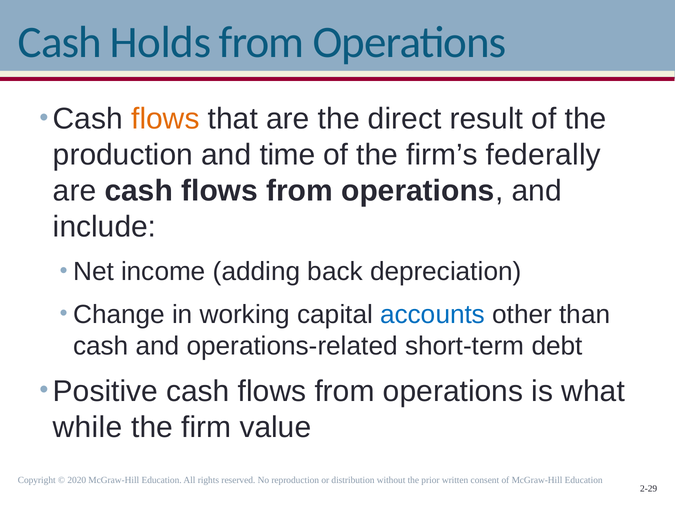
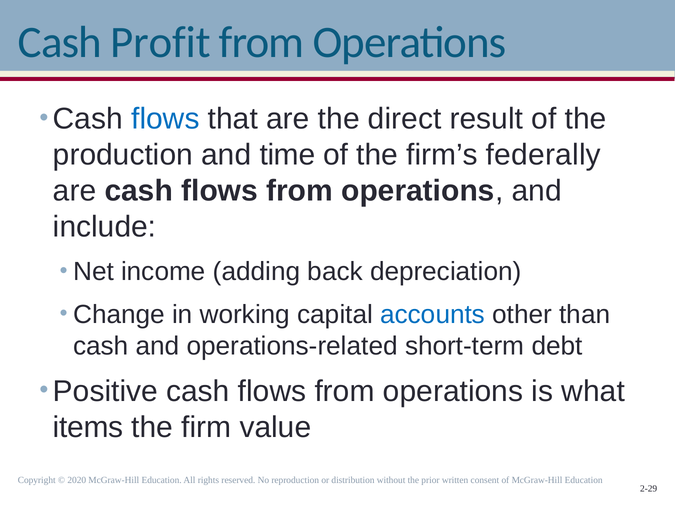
Holds: Holds -> Profit
flows at (165, 119) colour: orange -> blue
while: while -> items
